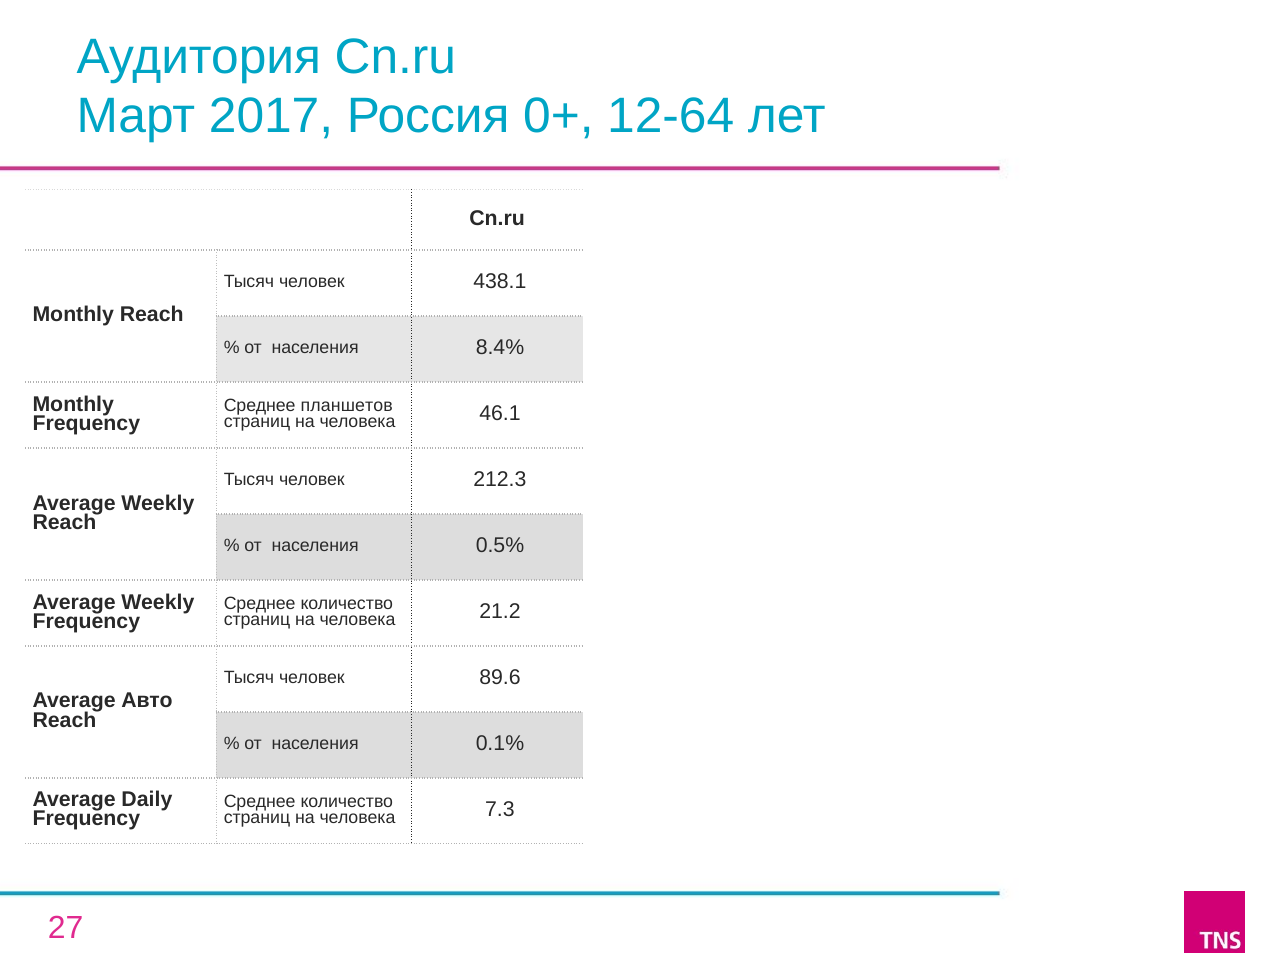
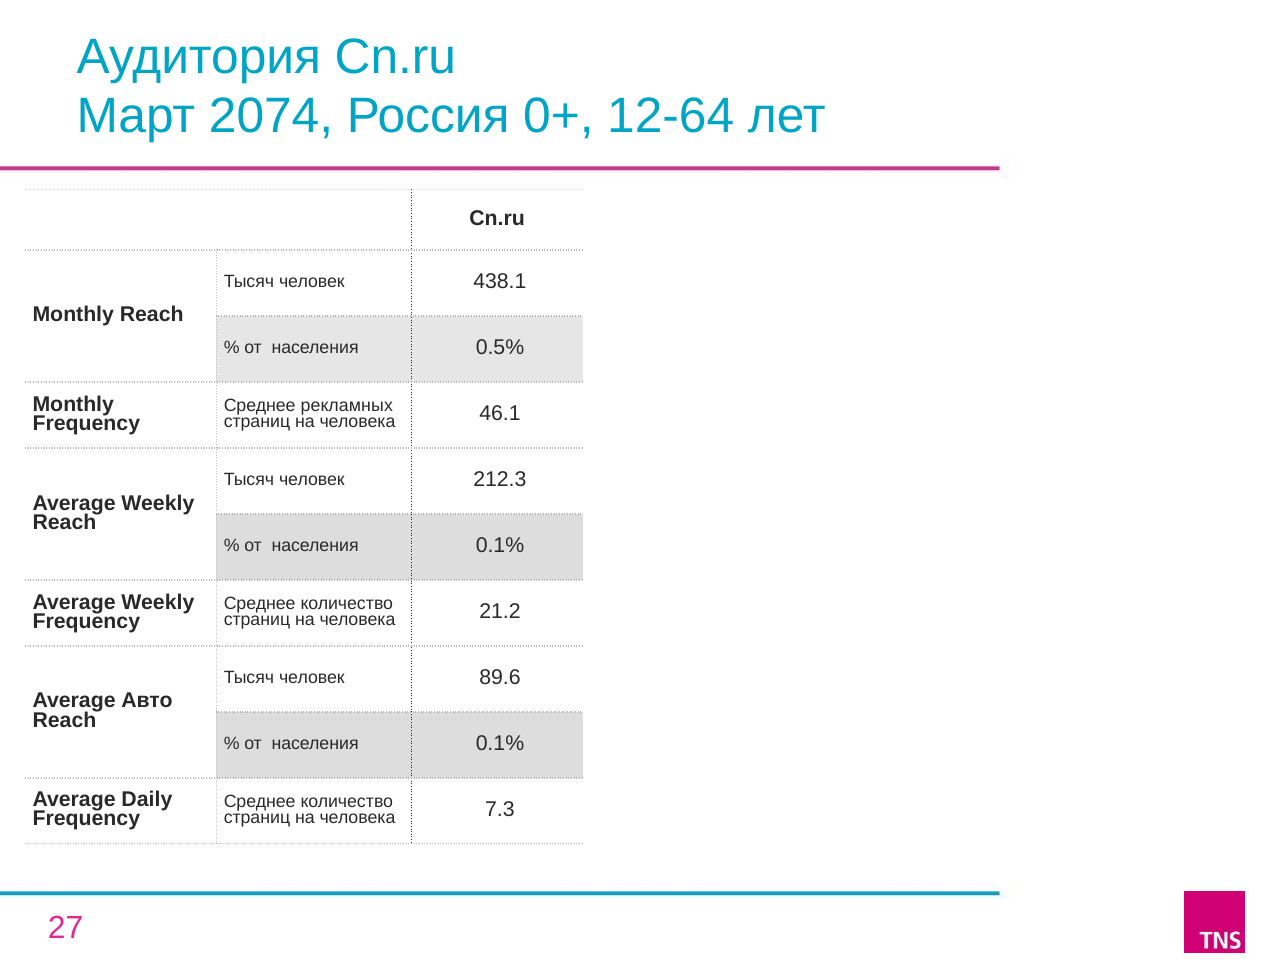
2017: 2017 -> 2074
8.4%: 8.4% -> 0.5%
планшетов: планшетов -> рекламных
0.5% at (500, 545): 0.5% -> 0.1%
